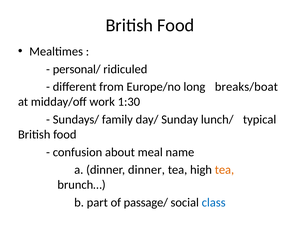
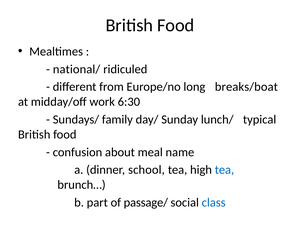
personal/: personal/ -> national/
1:30: 1:30 -> 6:30
dinner dinner: dinner -> school
tea at (224, 170) colour: orange -> blue
